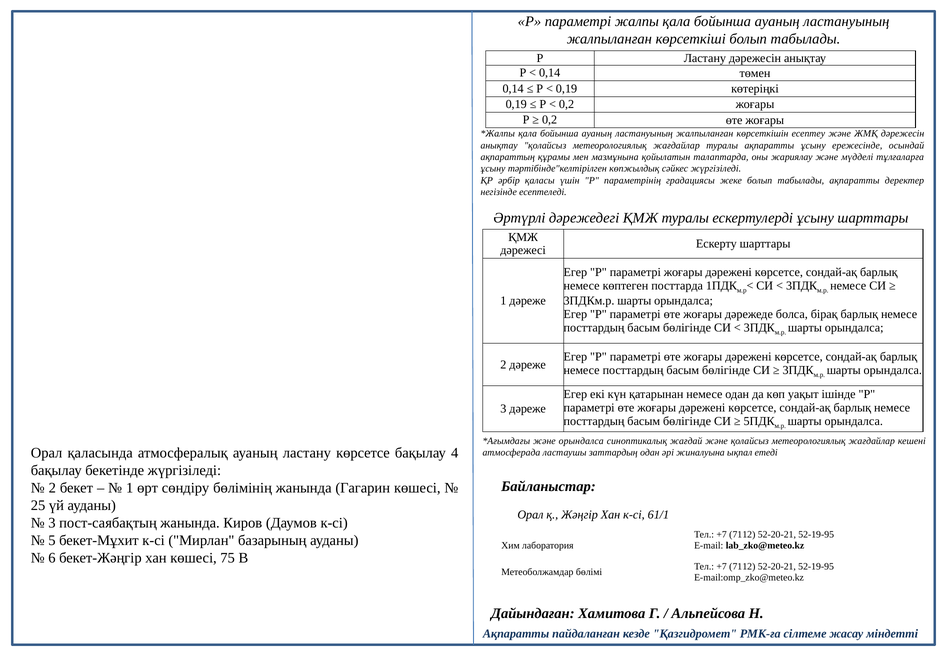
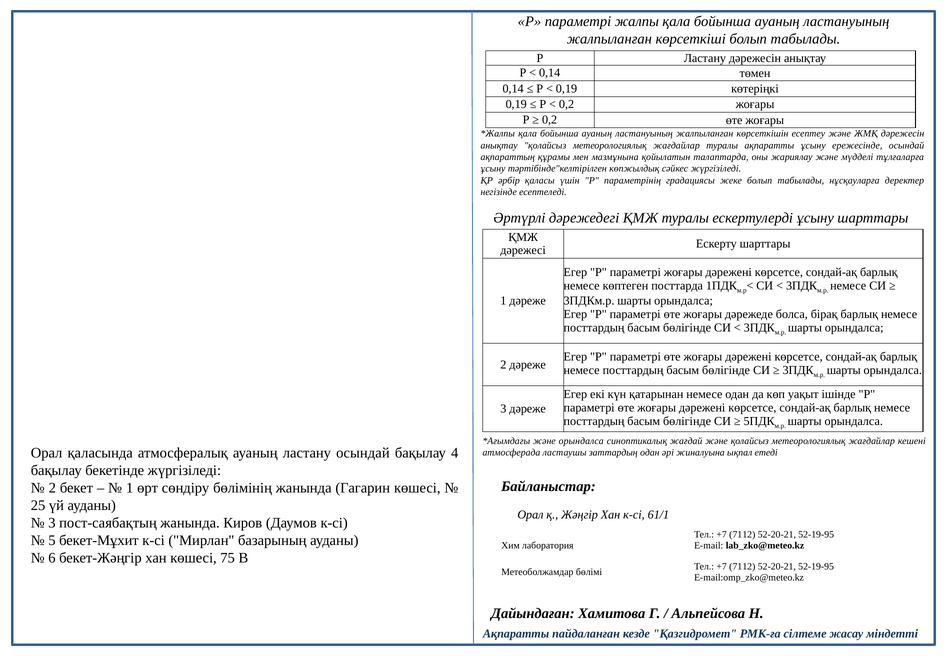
табылады ақпаратты: ақпаратты -> нұсқауларға
ластану көрсетсе: көрсетсе -> осындай
